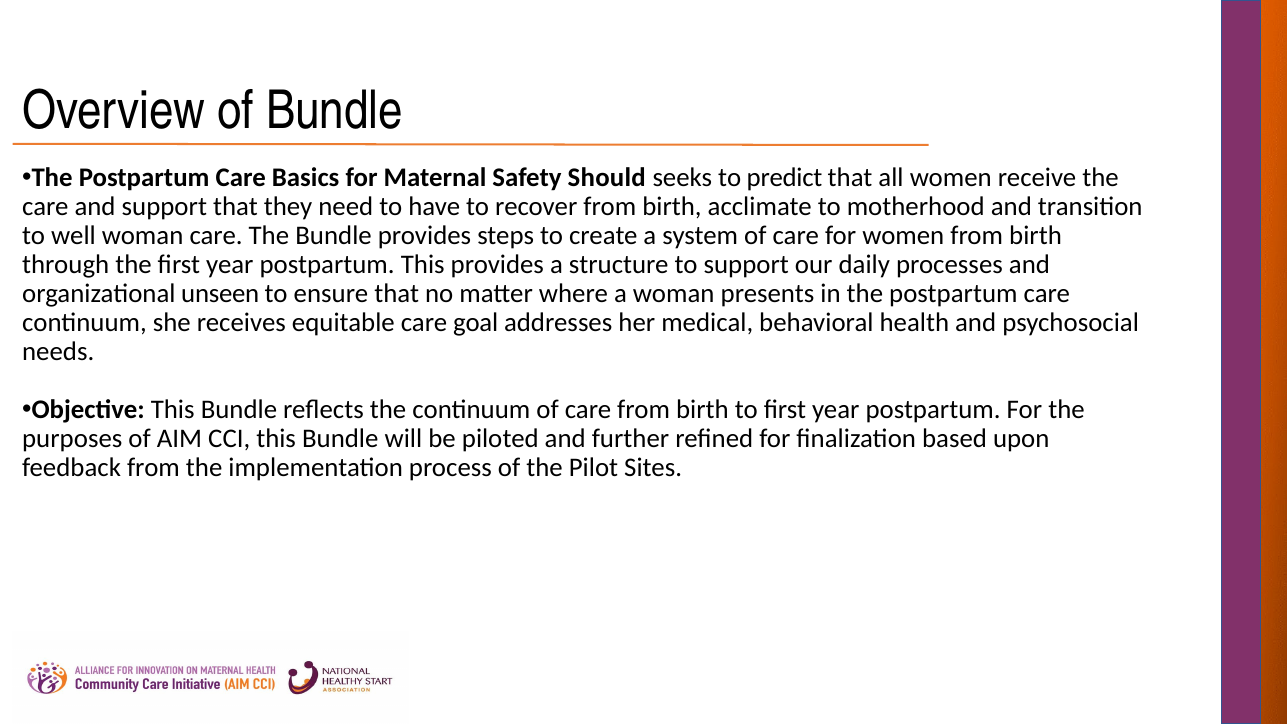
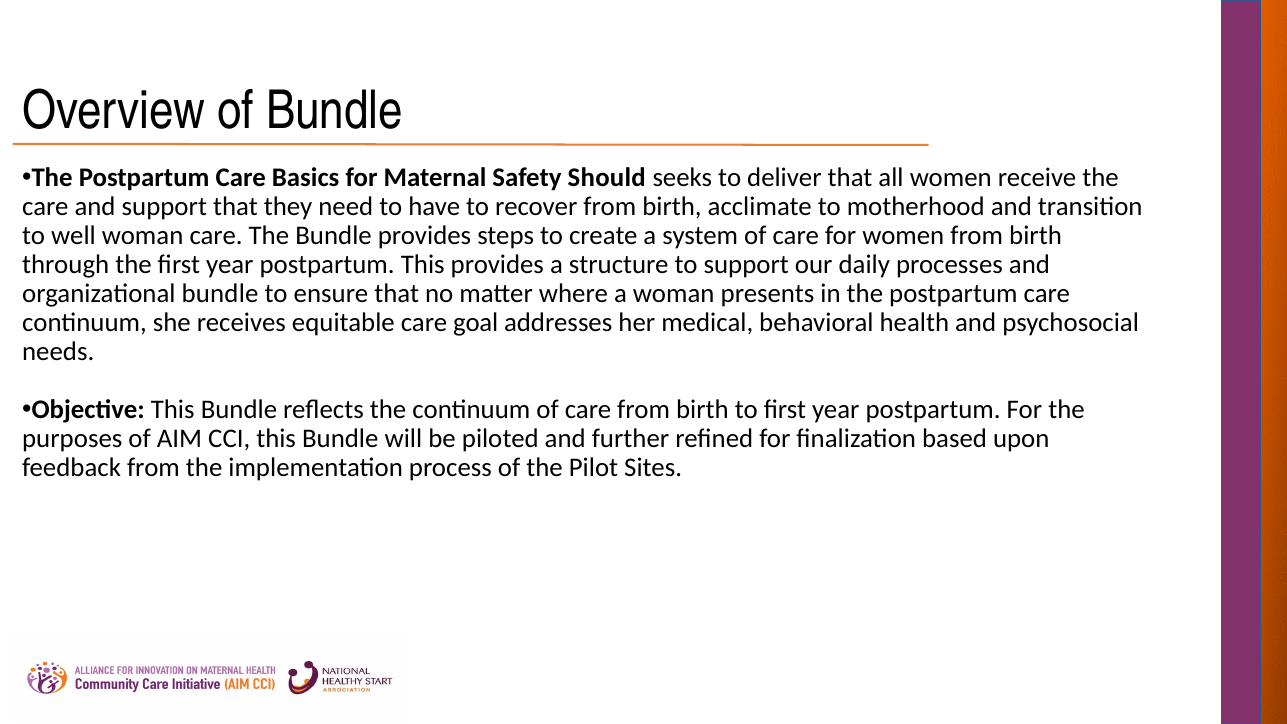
predict: predict -> deliver
organizational unseen: unseen -> bundle
